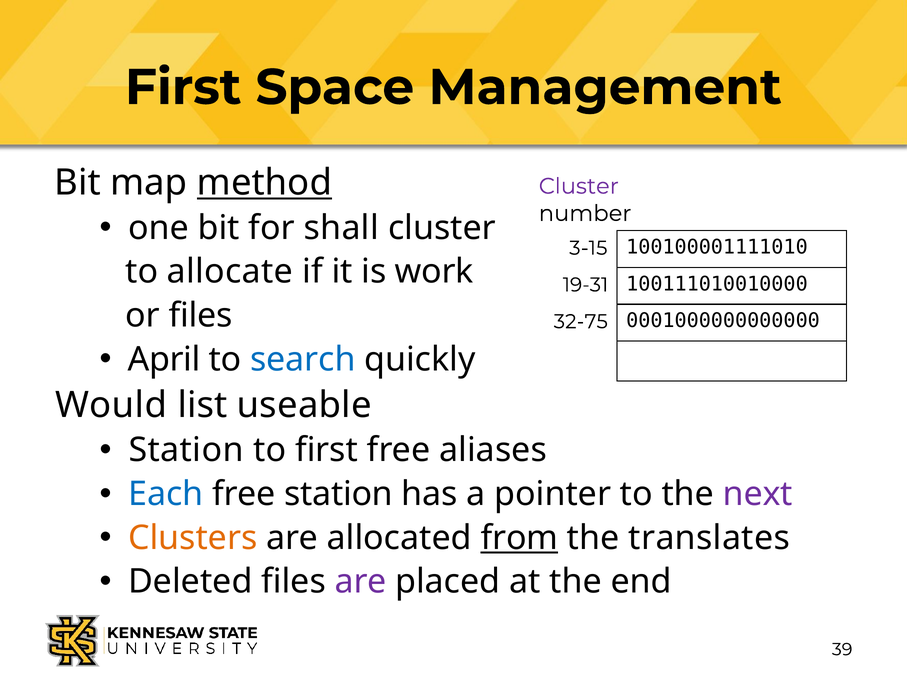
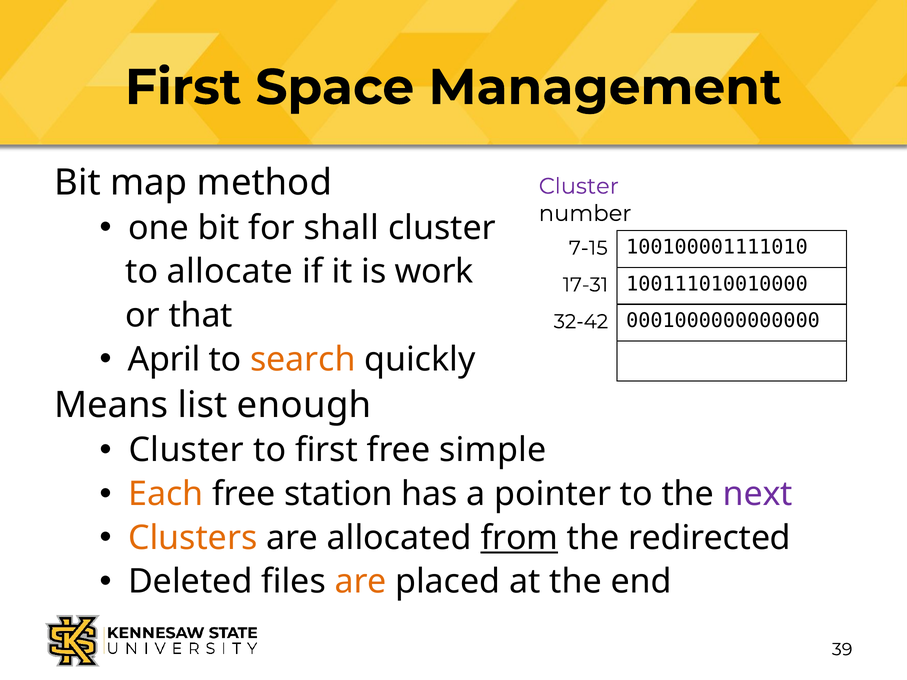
method underline: present -> none
3-15: 3-15 -> 7-15
19-31: 19-31 -> 17-31
or files: files -> that
32-75: 32-75 -> 32-42
search colour: blue -> orange
Would: Would -> Means
useable: useable -> enough
Station at (186, 450): Station -> Cluster
aliases: aliases -> simple
Each colour: blue -> orange
translates: translates -> redirected
are at (361, 582) colour: purple -> orange
